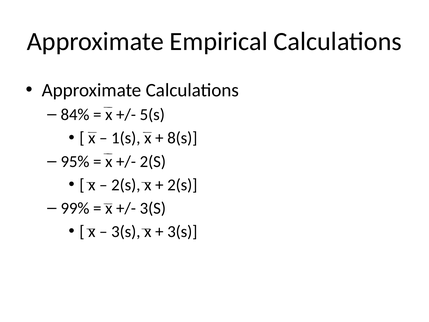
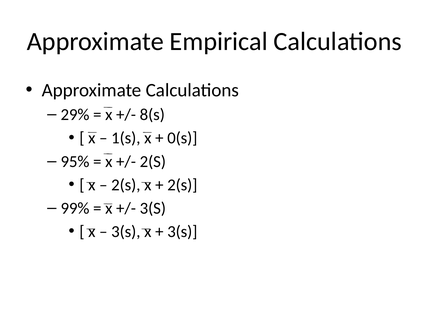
84%: 84% -> 29%
5(s: 5(s -> 8(s
8(s: 8(s -> 0(s
